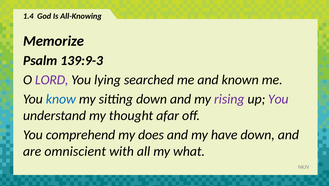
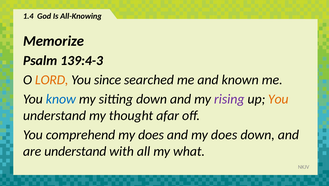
139:9-3: 139:9-3 -> 139:4-3
LORD colour: purple -> orange
lying: lying -> since
You at (278, 99) colour: purple -> orange
and my have: have -> does
are omniscient: omniscient -> understand
